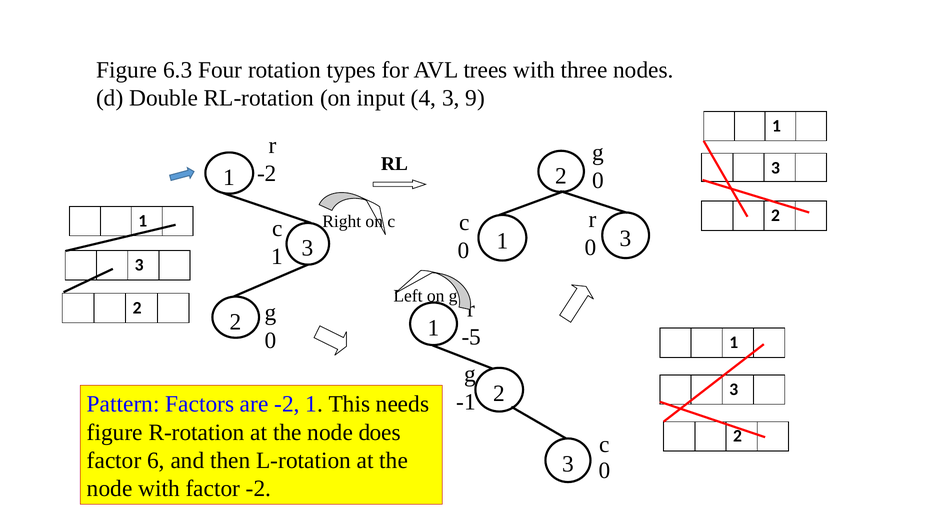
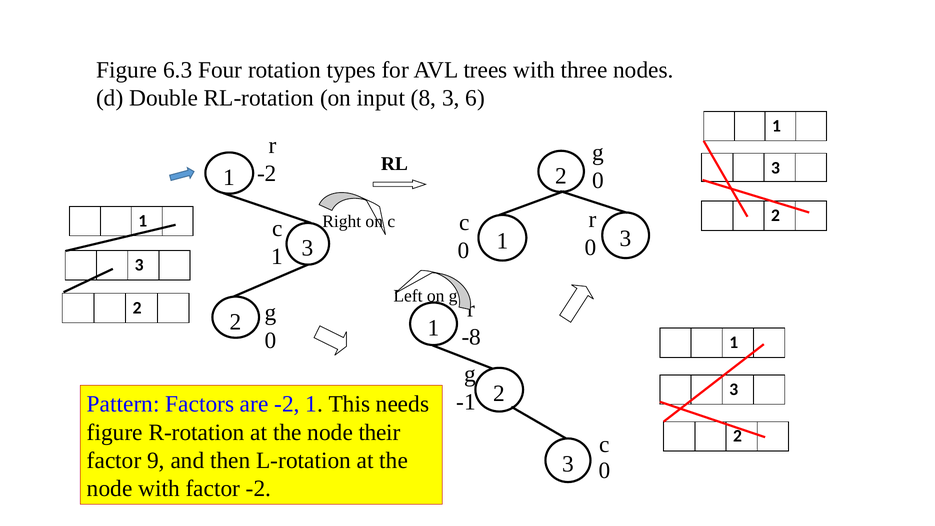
4: 4 -> 8
9: 9 -> 6
-5: -5 -> -8
does: does -> their
6: 6 -> 9
